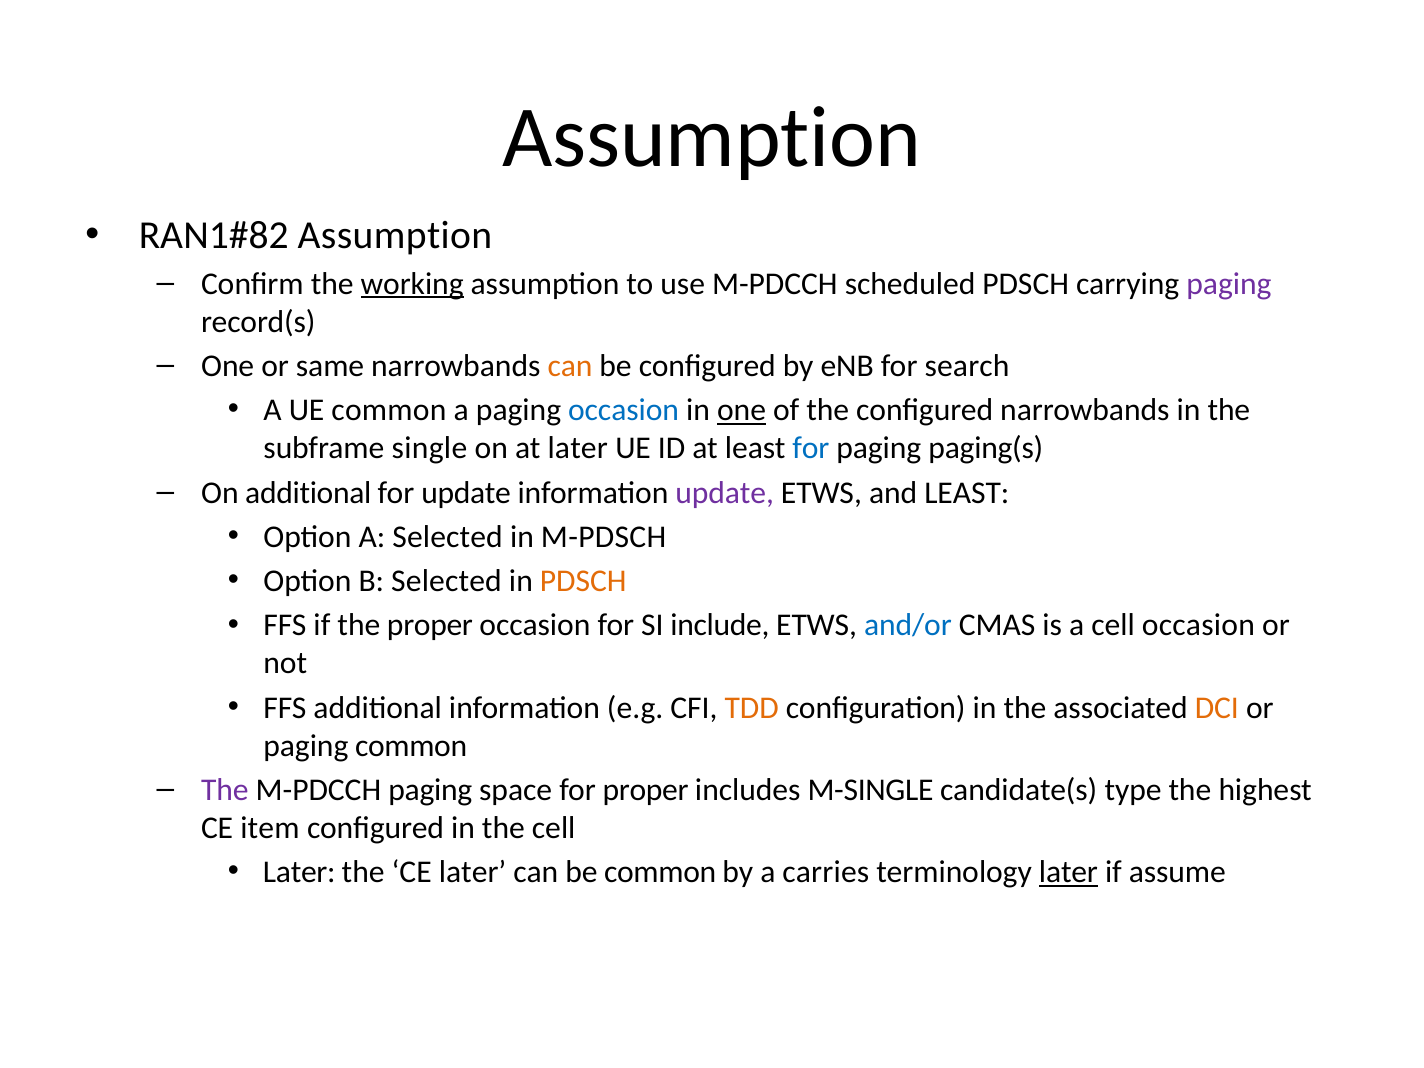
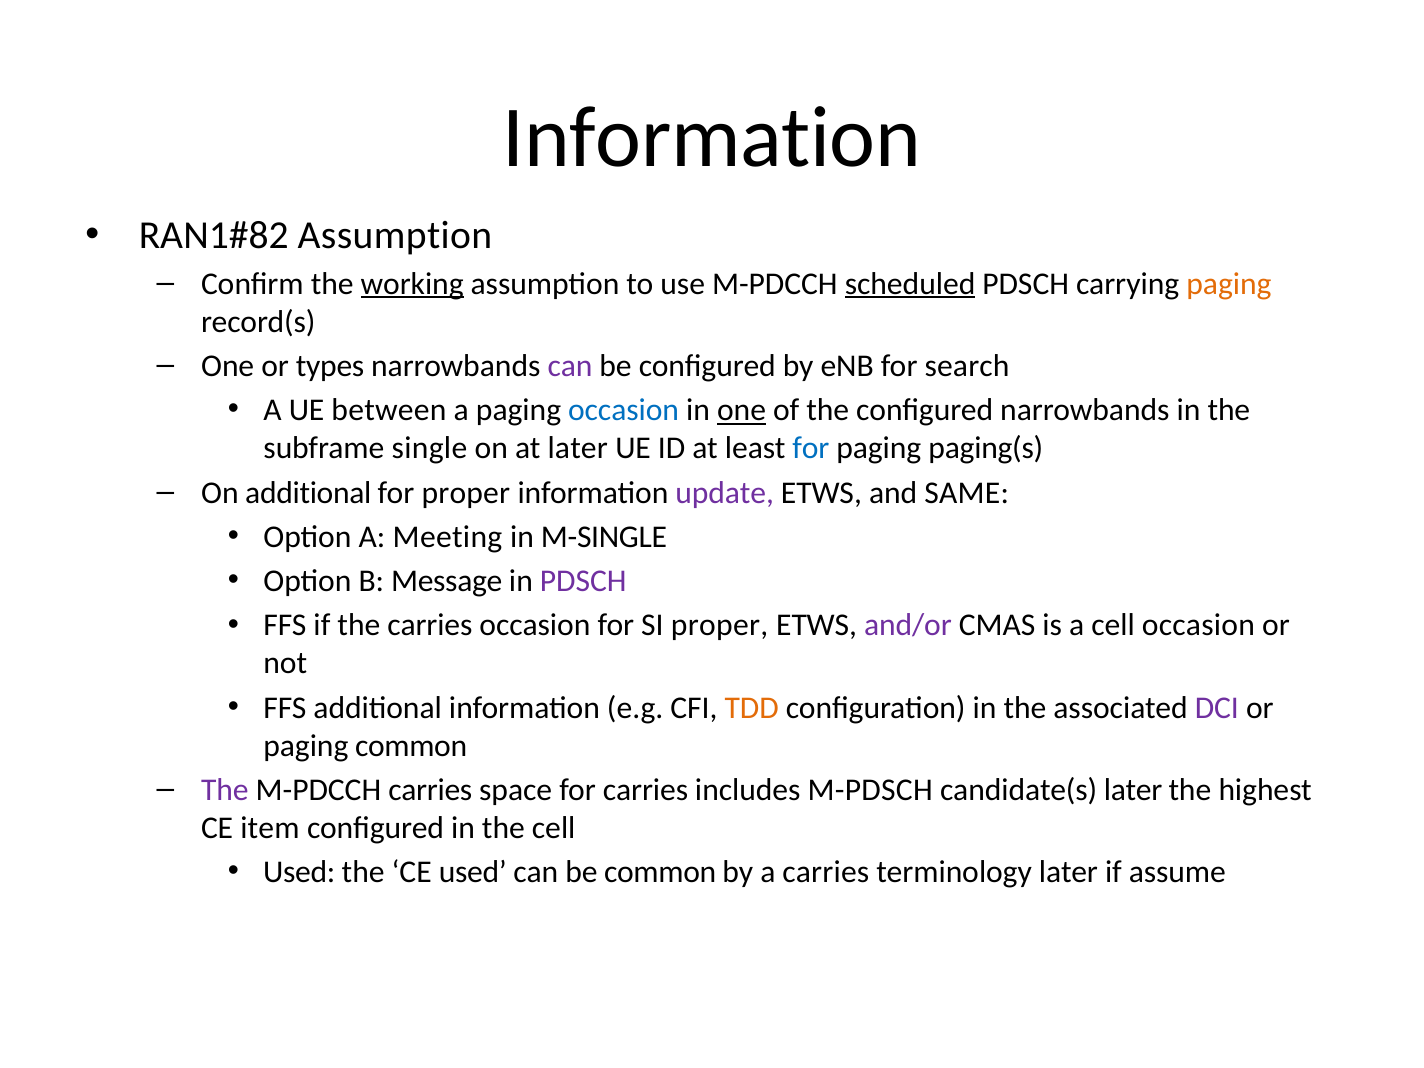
Assumption at (712, 138): Assumption -> Information
scheduled underline: none -> present
paging at (1229, 284) colour: purple -> orange
same: same -> types
can at (570, 366) colour: orange -> purple
UE common: common -> between
for update: update -> proper
and LEAST: LEAST -> SAME
A Selected: Selected -> Meeting
M-PDSCH: M-PDSCH -> M-SINGLE
B Selected: Selected -> Message
PDSCH at (583, 581) colour: orange -> purple
the proper: proper -> carries
SI include: include -> proper
and/or colour: blue -> purple
DCI colour: orange -> purple
M-PDCCH paging: paging -> carries
for proper: proper -> carries
M-SINGLE: M-SINGLE -> M-PDSCH
candidate(s type: type -> later
Later at (299, 872): Later -> Used
CE later: later -> used
later at (1068, 872) underline: present -> none
